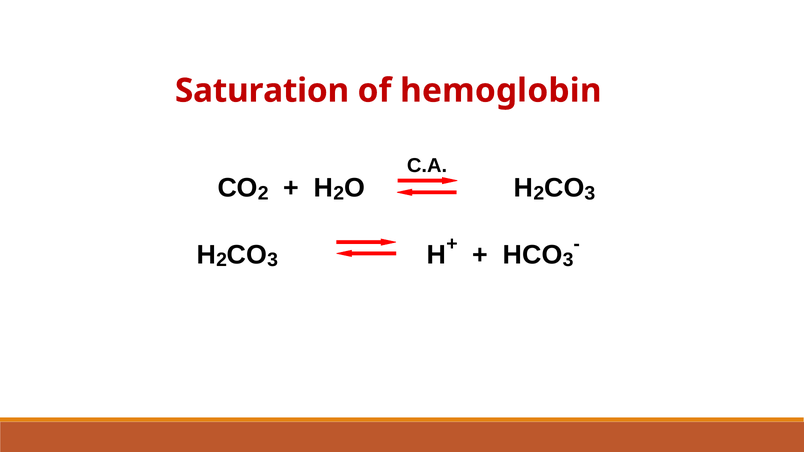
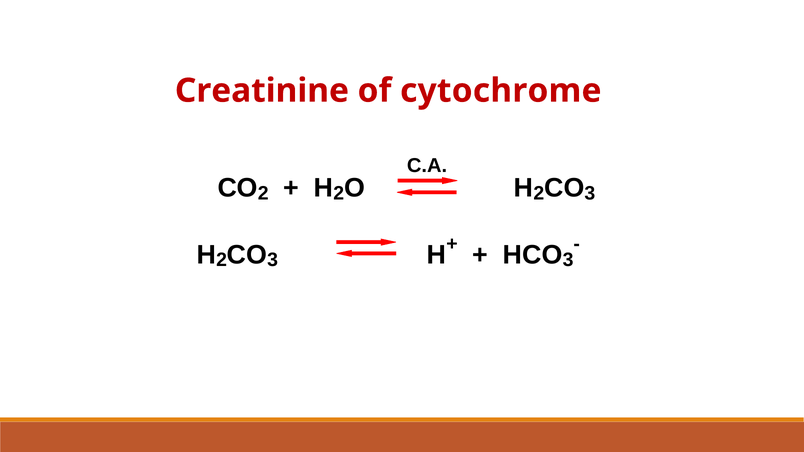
Saturation: Saturation -> Creatinine
hemoglobin: hemoglobin -> cytochrome
